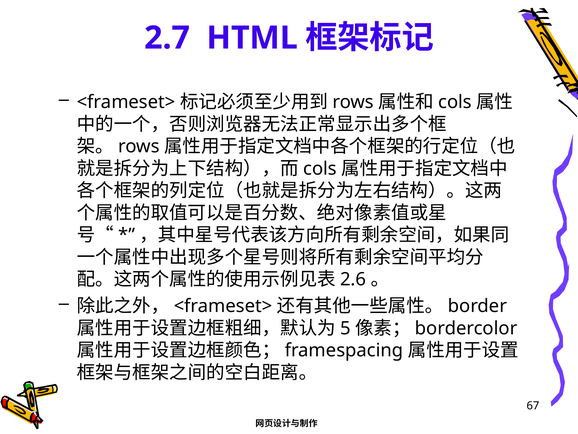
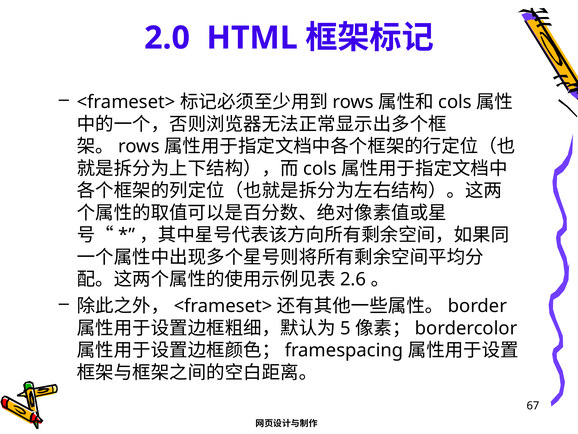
2.7: 2.7 -> 2.0
